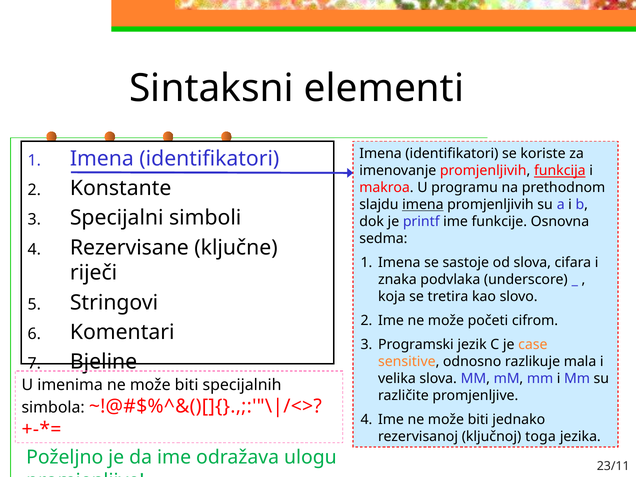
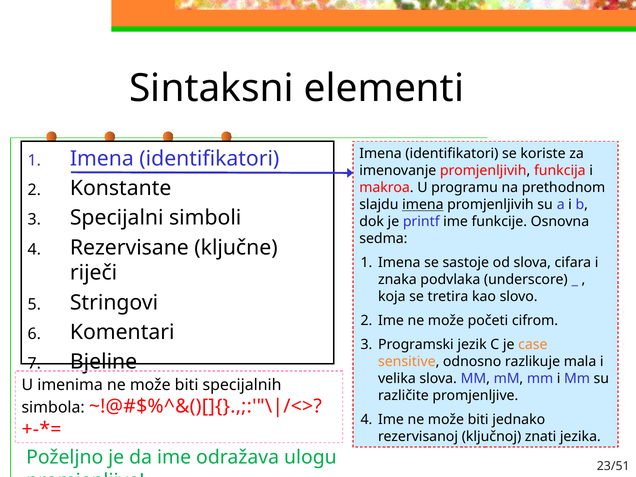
funkcija underline: present -> none
toga: toga -> znati
23/11: 23/11 -> 23/51
